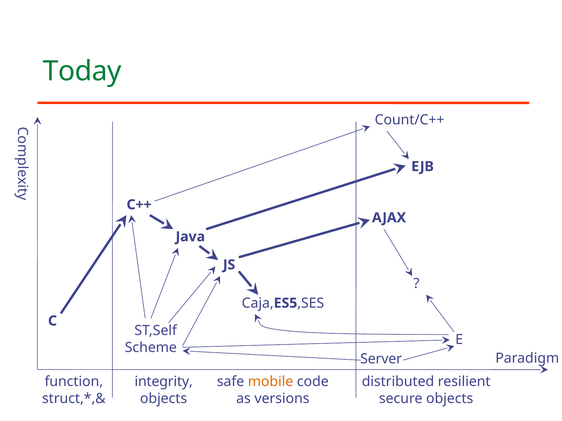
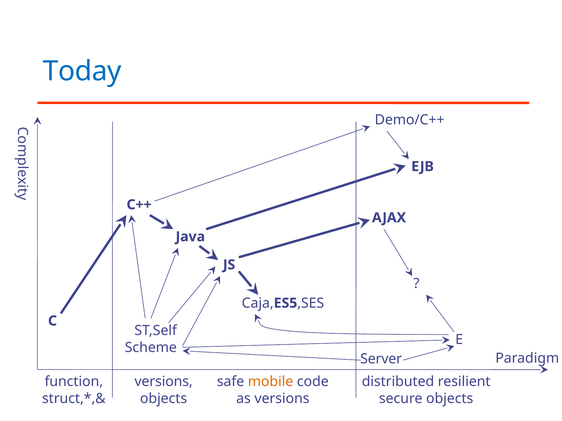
Today colour: green -> blue
Count/C++: Count/C++ -> Demo/C++
integrity at (164, 382): integrity -> versions
